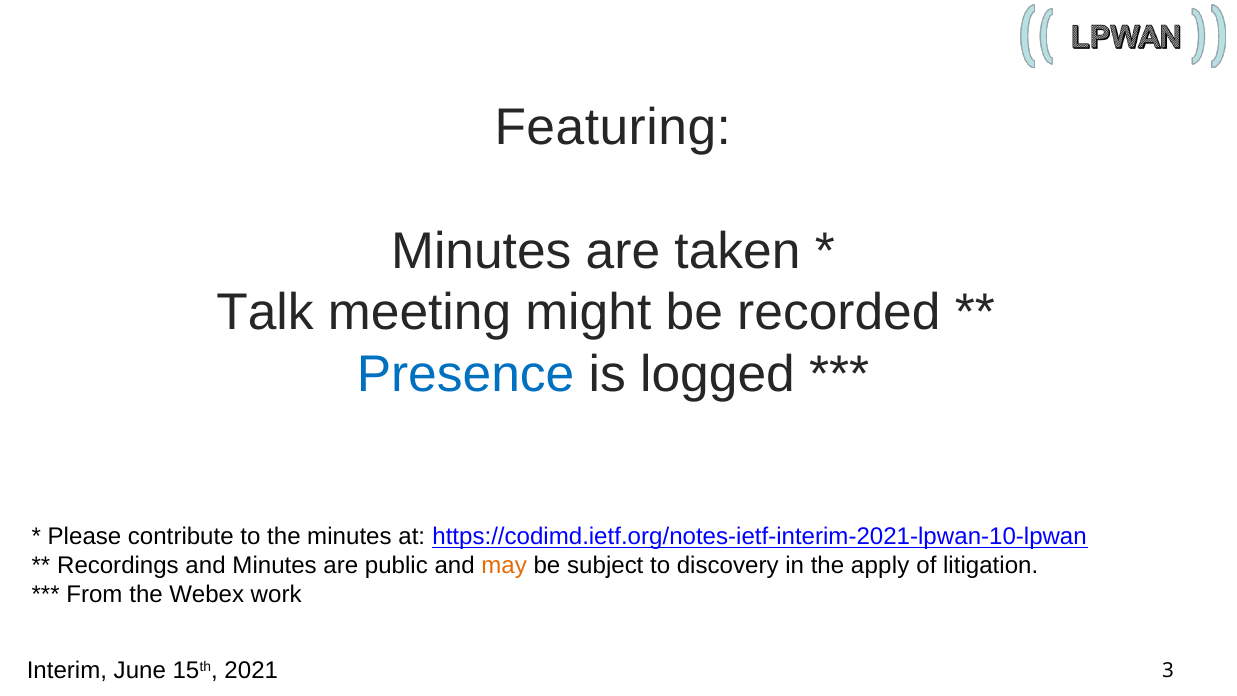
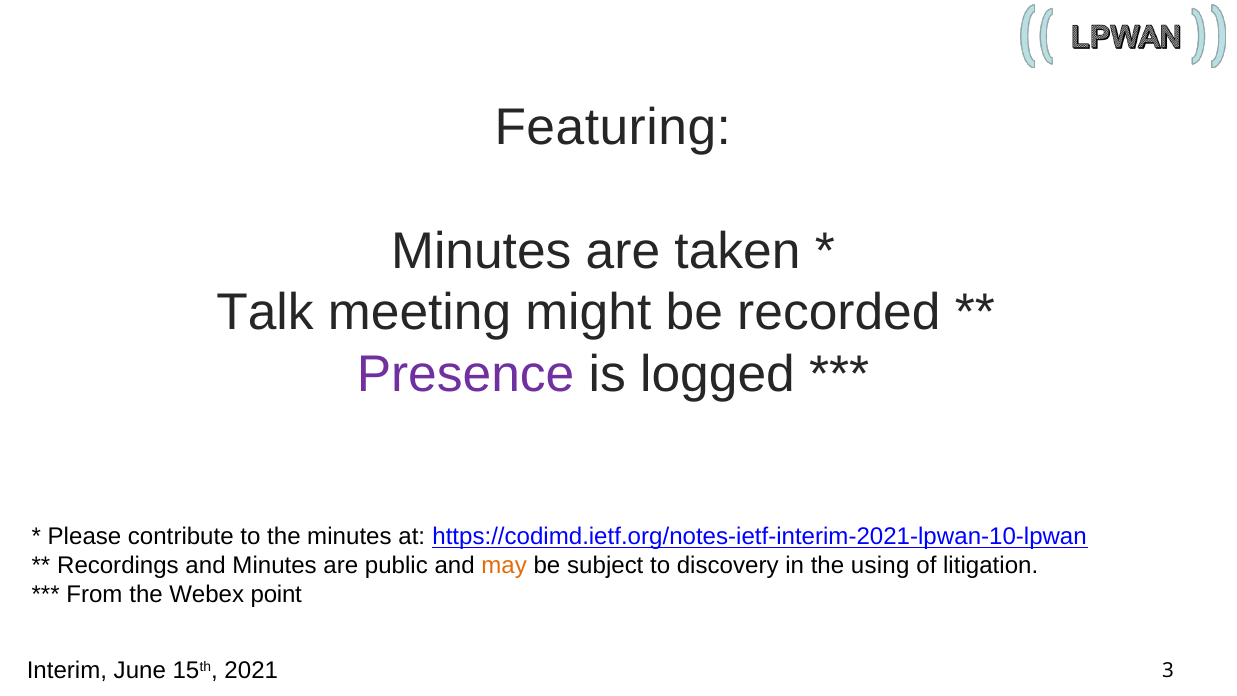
Presence colour: blue -> purple
apply: apply -> using
work: work -> point
